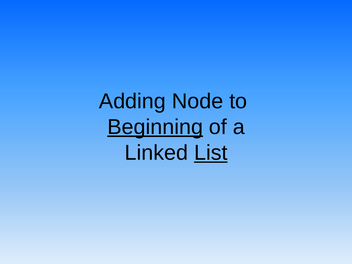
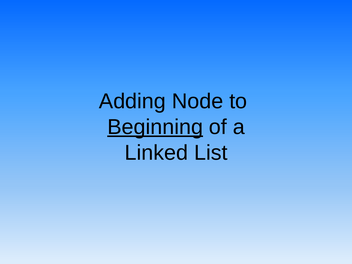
List underline: present -> none
